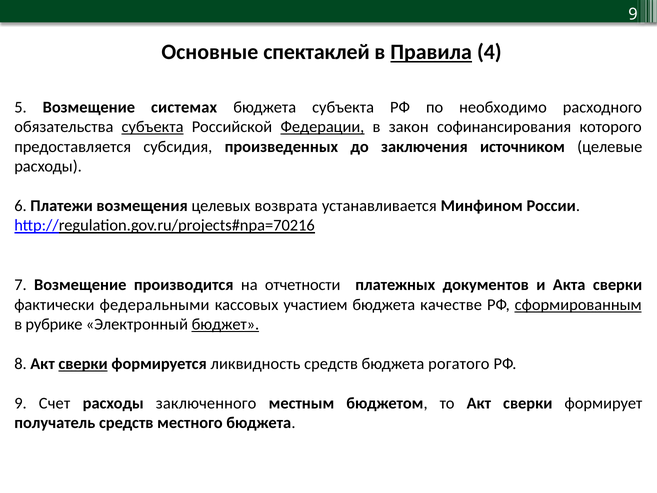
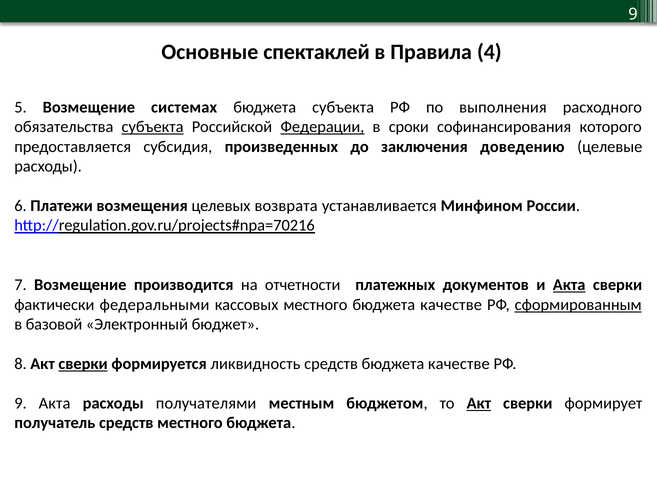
Правила underline: present -> none
необходимо: необходимо -> выполнения
закон: закон -> сроки
источником: источником -> доведению
Акта at (569, 285) underline: none -> present
кассовых участием: участием -> местного
рубрике: рубрике -> базовой
бюджет underline: present -> none
средств бюджета рогатого: рогатого -> качестве
9 Счет: Счет -> Акта
заключенного: заключенного -> получателями
Акт at (479, 403) underline: none -> present
